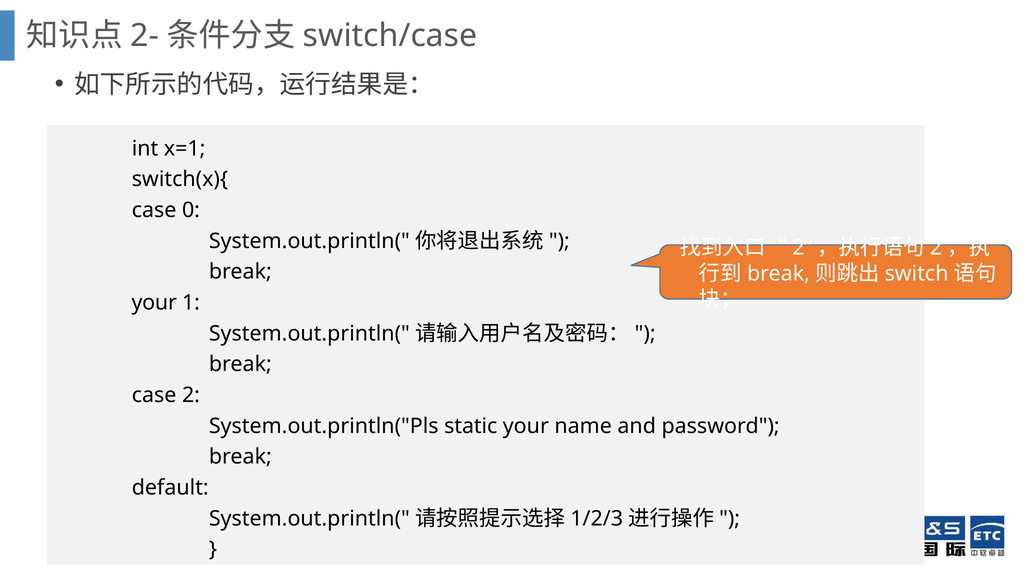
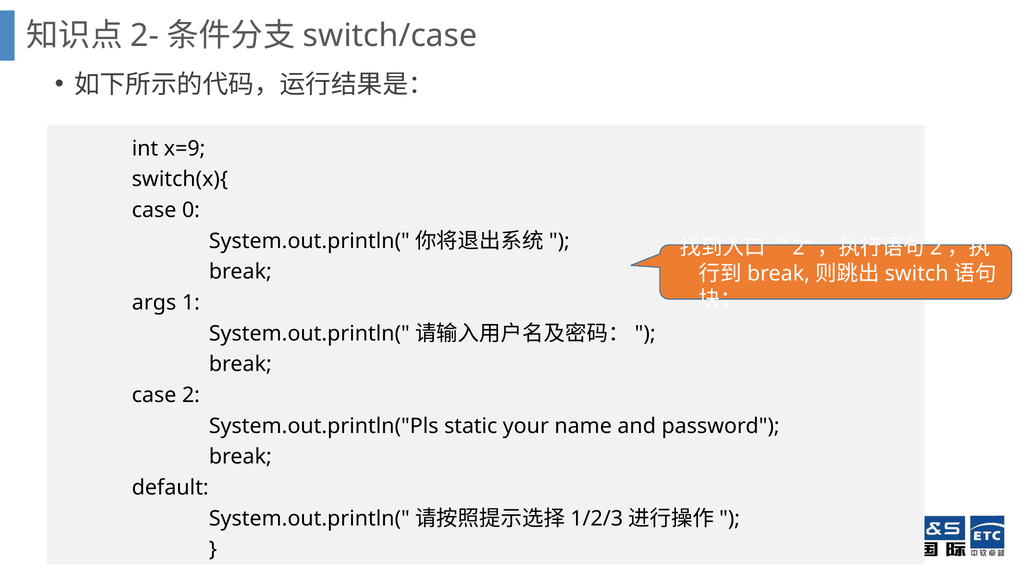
x=1: x=1 -> x=9
your at (154, 303): your -> args
